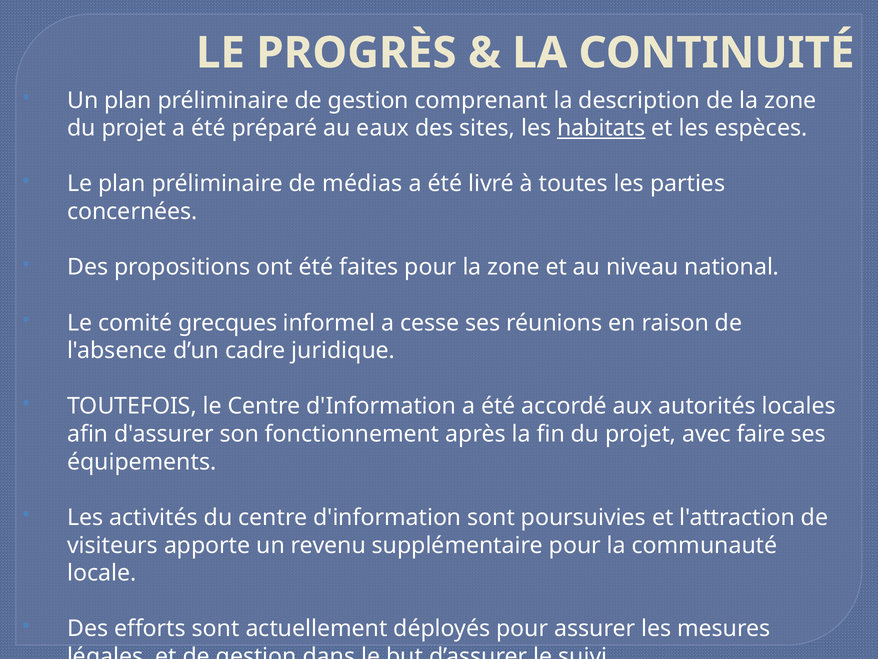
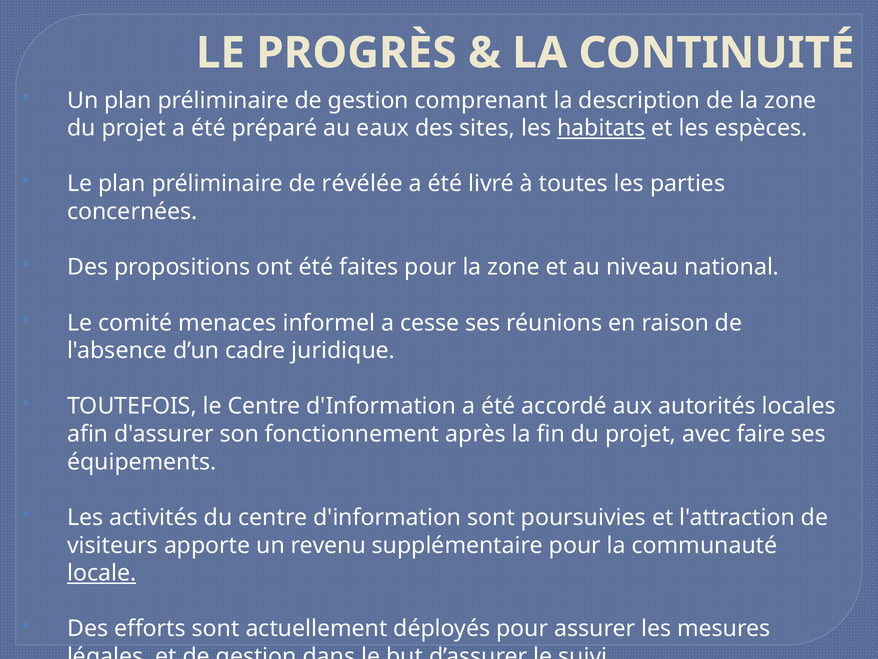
médias: médias -> révélée
grecques: grecques -> menaces
locale underline: none -> present
